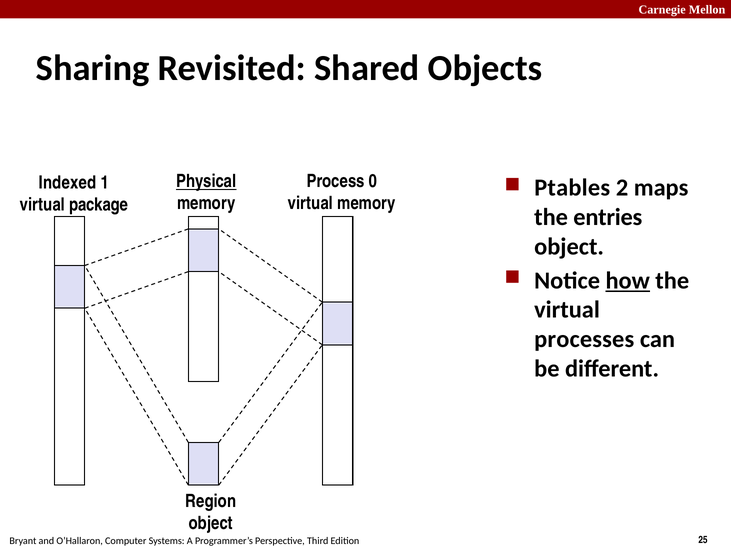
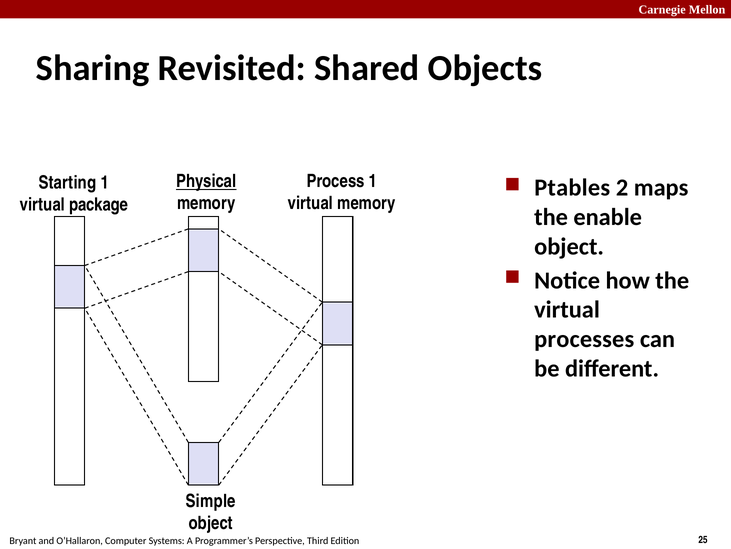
Process 0: 0 -> 1
Indexed: Indexed -> Starting
entries: entries -> enable
how underline: present -> none
Region: Region -> Simple
